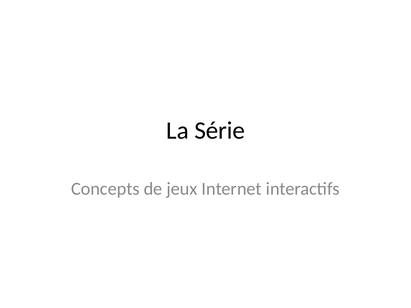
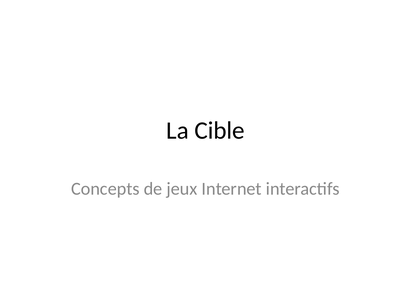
Série: Série -> Cible
